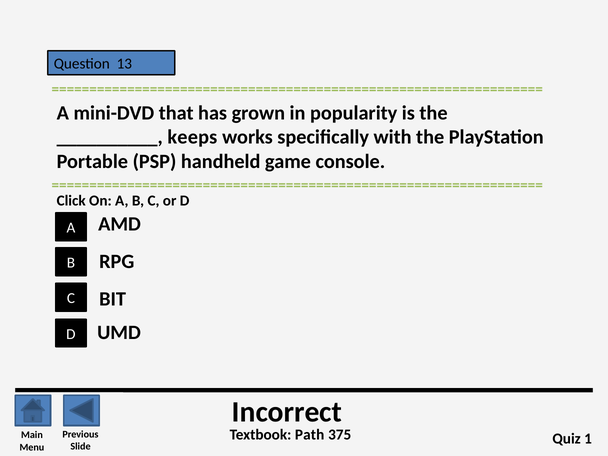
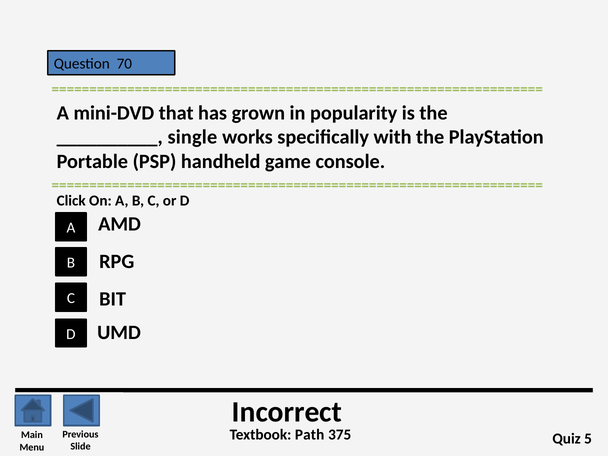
13: 13 -> 70
keeps: keeps -> single
1: 1 -> 5
